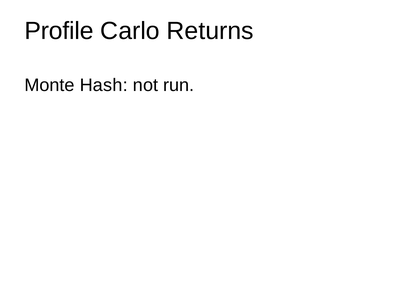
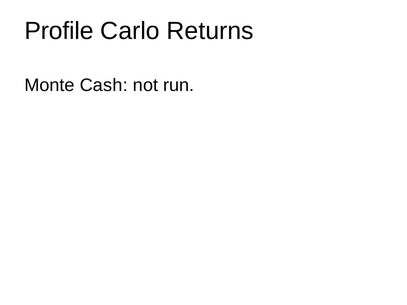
Hash: Hash -> Cash
